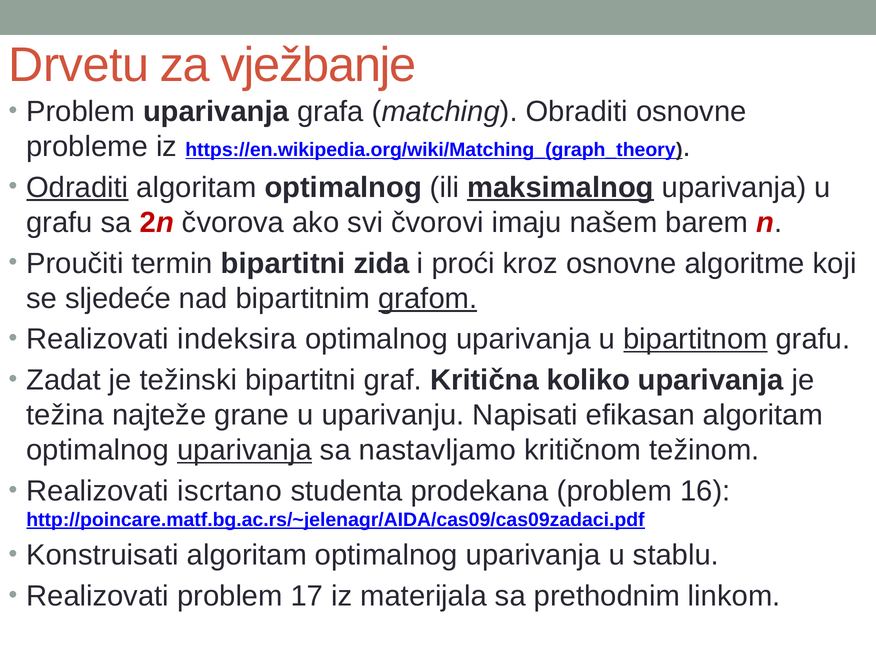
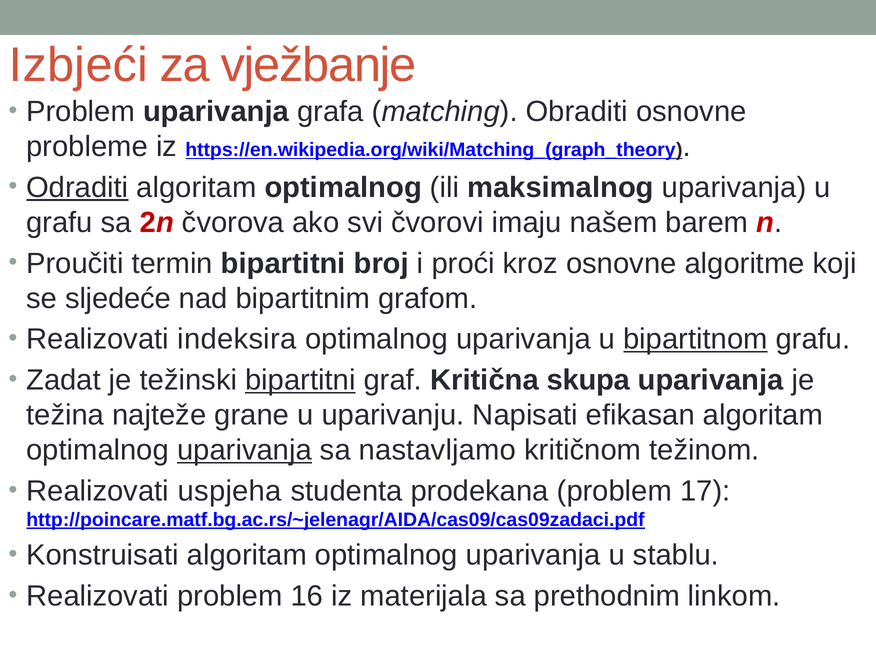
Drvetu: Drvetu -> Izbjeći
maksimalnog underline: present -> none
zida: zida -> broj
grafom underline: present -> none
bipartitni at (300, 380) underline: none -> present
koliko: koliko -> skupa
iscrtano: iscrtano -> uspjeha
16: 16 -> 17
17: 17 -> 16
